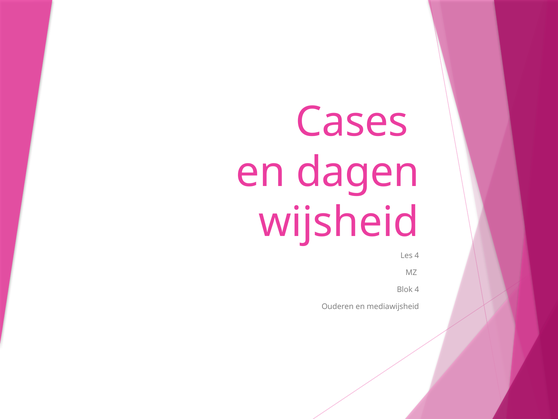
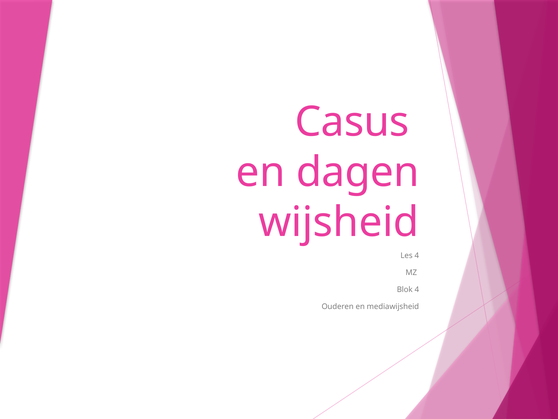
Cases: Cases -> Casus
